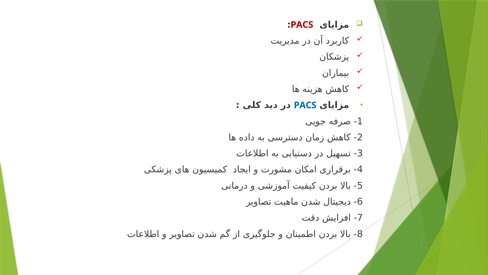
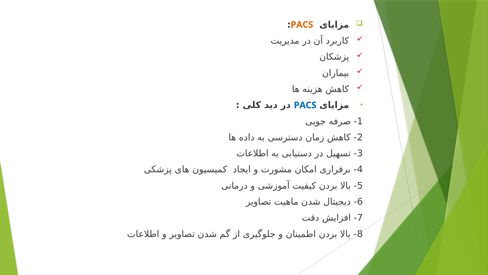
PACS at (302, 25) colour: red -> orange
